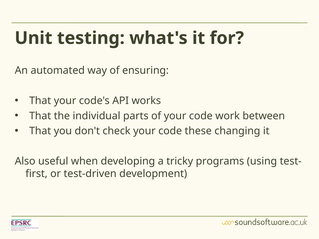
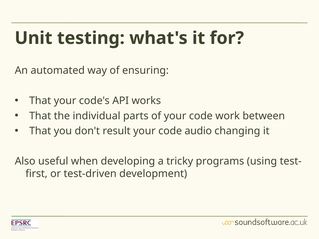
check: check -> result
these: these -> audio
